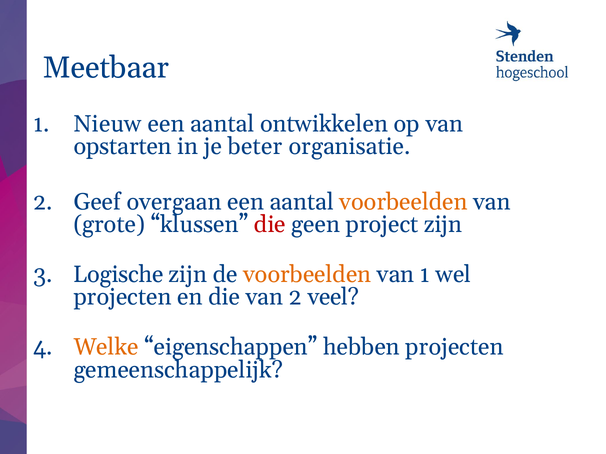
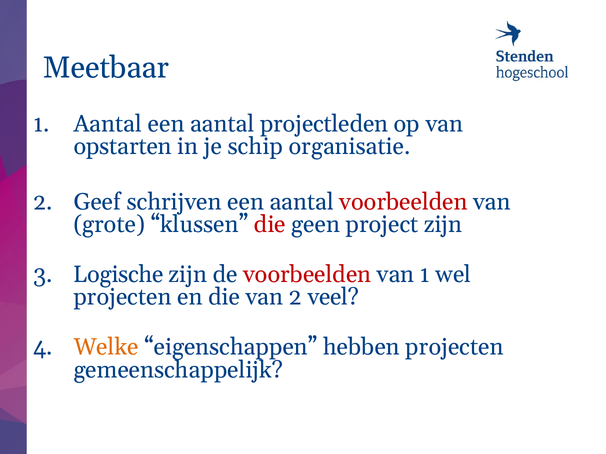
1 Nieuw: Nieuw -> Aantal
ontwikkelen: ontwikkelen -> projectleden
beter: beter -> schip
overgaan: overgaan -> schrijven
voorbeelden at (404, 202) colour: orange -> red
voorbeelden at (307, 275) colour: orange -> red
